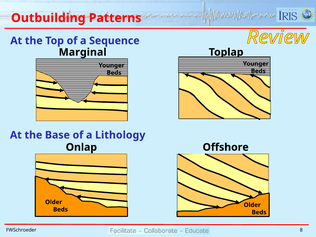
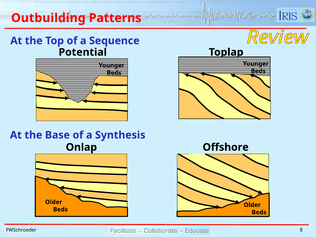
Marginal: Marginal -> Potential
Lithology: Lithology -> Synthesis
